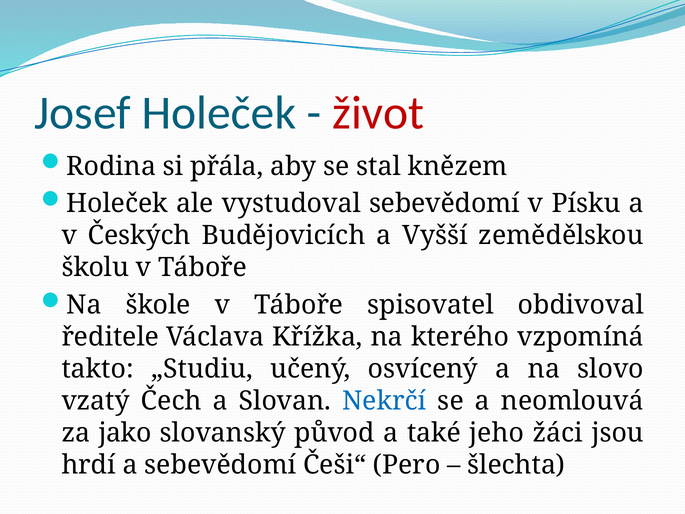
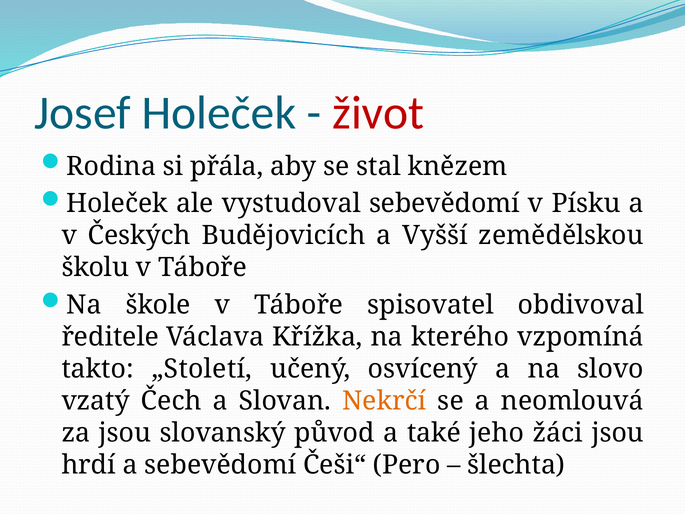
„Studiu: „Studiu -> „Století
Nekrčí colour: blue -> orange
za jako: jako -> jsou
